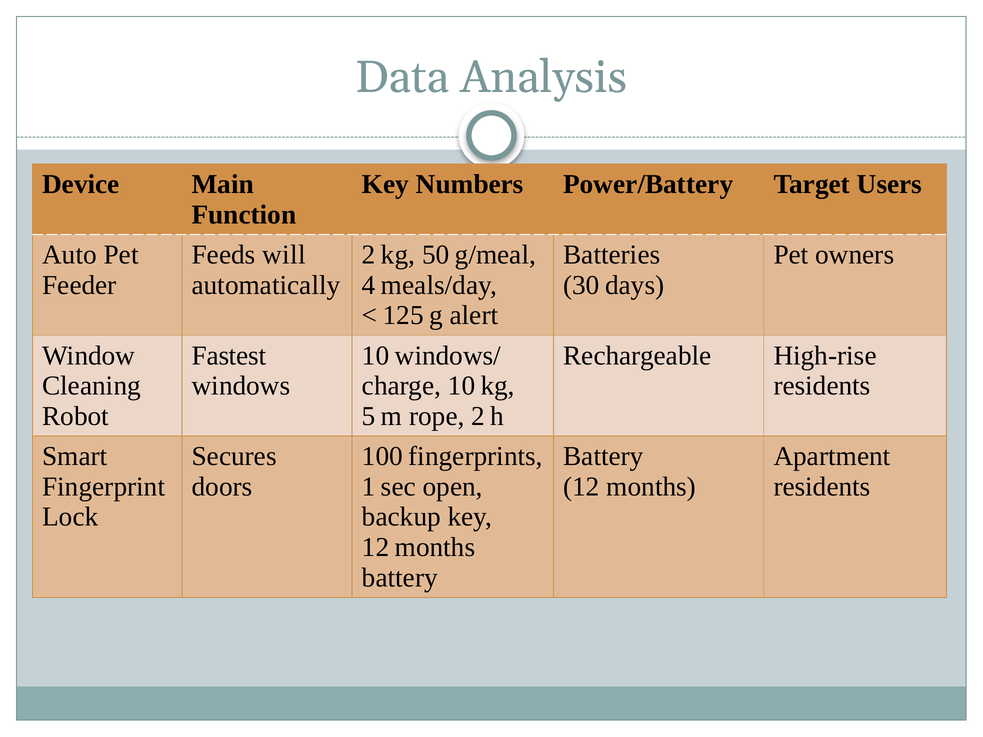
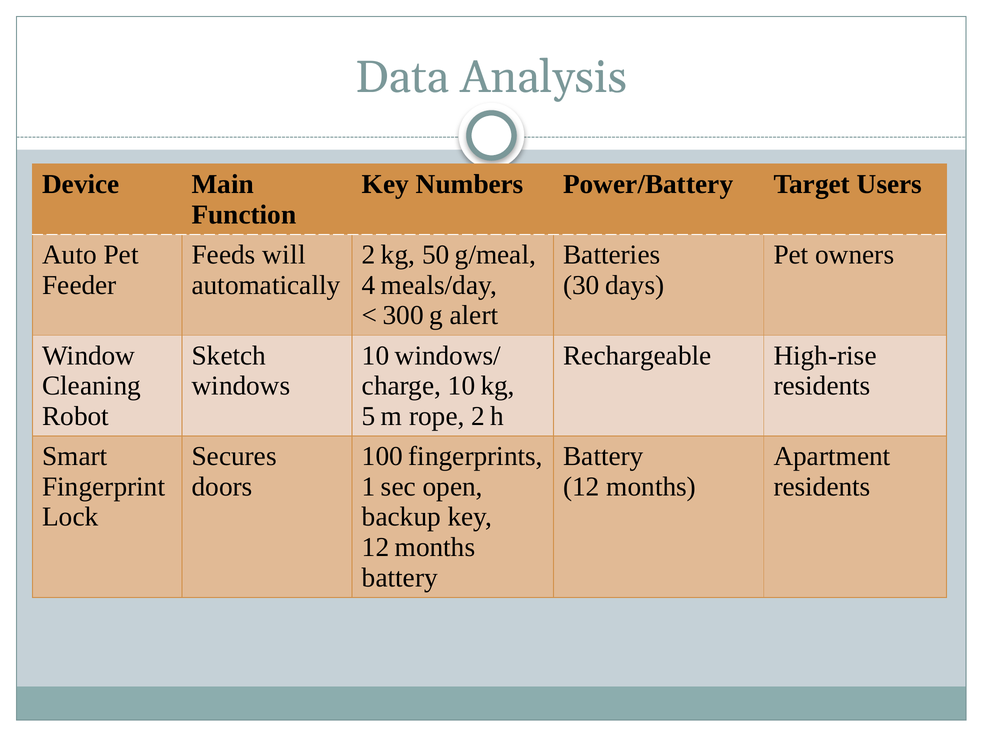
125: 125 -> 300
Fastest: Fastest -> Sketch
